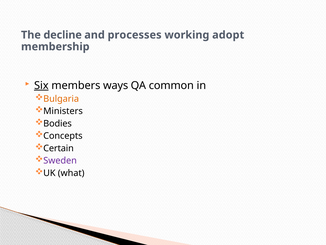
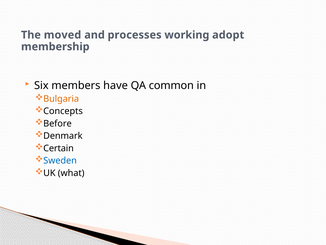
decline: decline -> moved
Six underline: present -> none
ways: ways -> have
Ministers: Ministers -> Concepts
Bodies: Bodies -> Before
Concepts: Concepts -> Denmark
Sweden colour: purple -> blue
